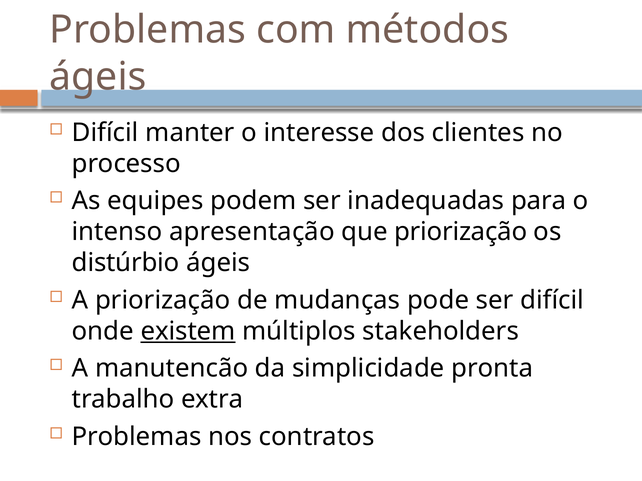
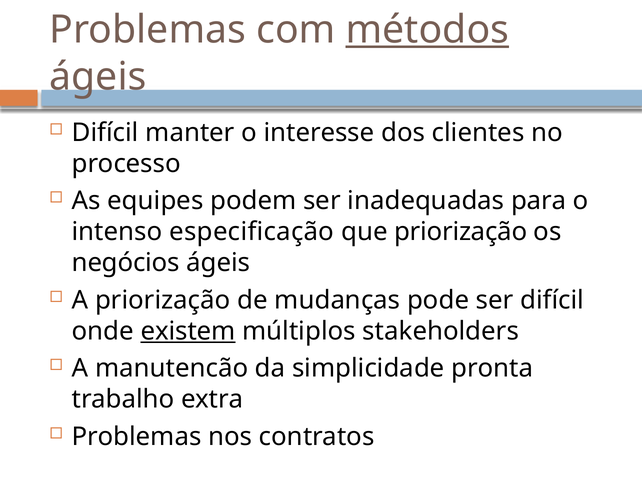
métodos underline: none -> present
apresentação: apresentação -> especificação
distúrbio: distúrbio -> negócios
